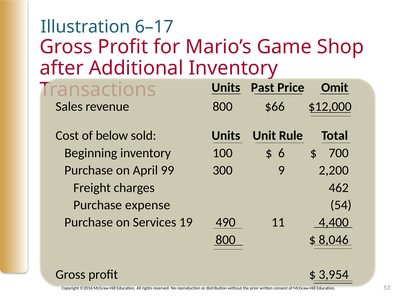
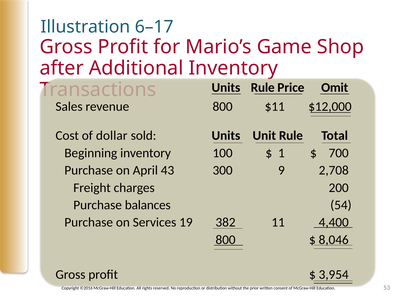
Units Past: Past -> Rule
$66: $66 -> $11
below: below -> dollar
6: 6 -> 1
99: 99 -> 43
2,200: 2,200 -> 2,708
462: 462 -> 200
expense: expense -> balances
490: 490 -> 382
